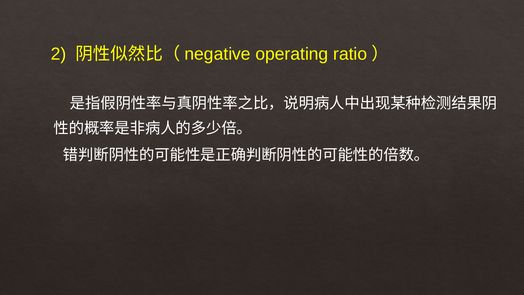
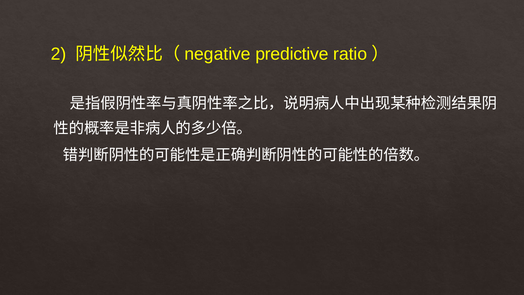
operating: operating -> predictive
